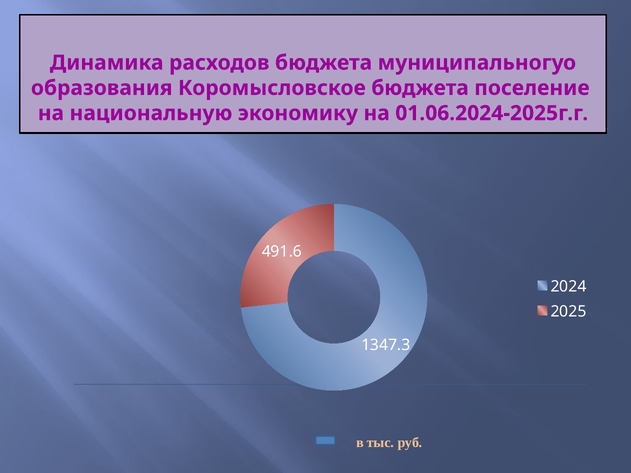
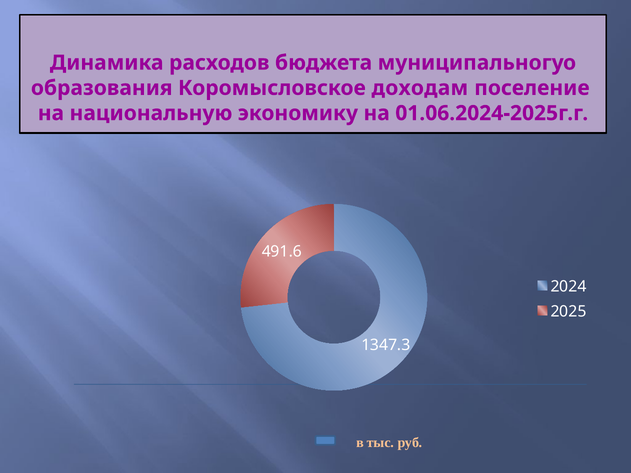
Коромысловское бюджета: бюджета -> доходам
